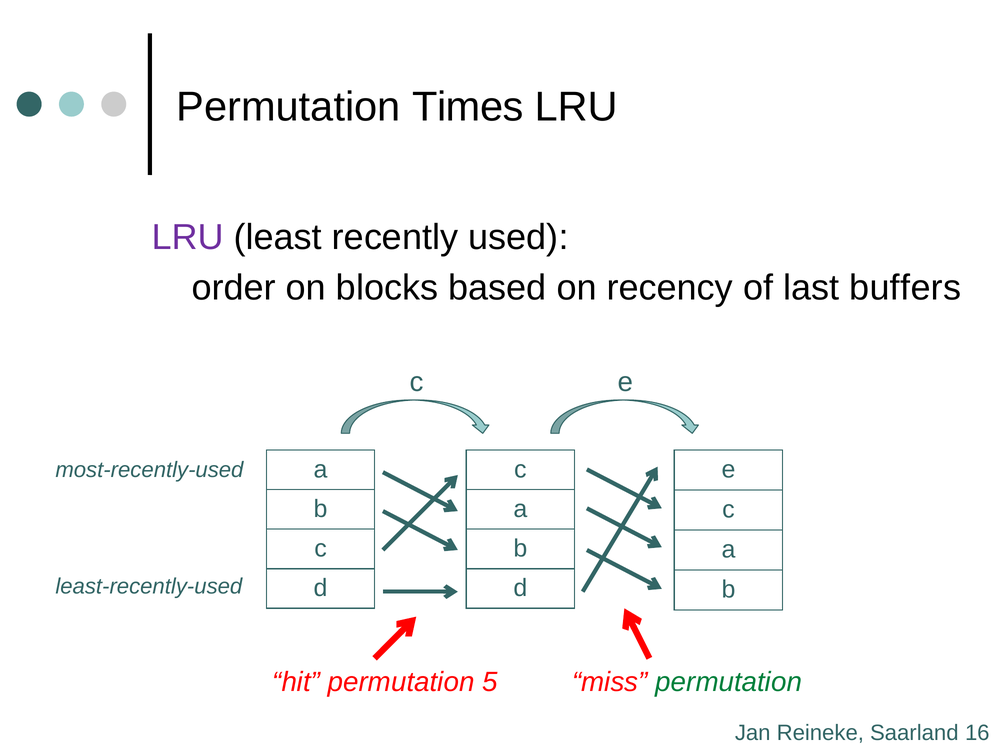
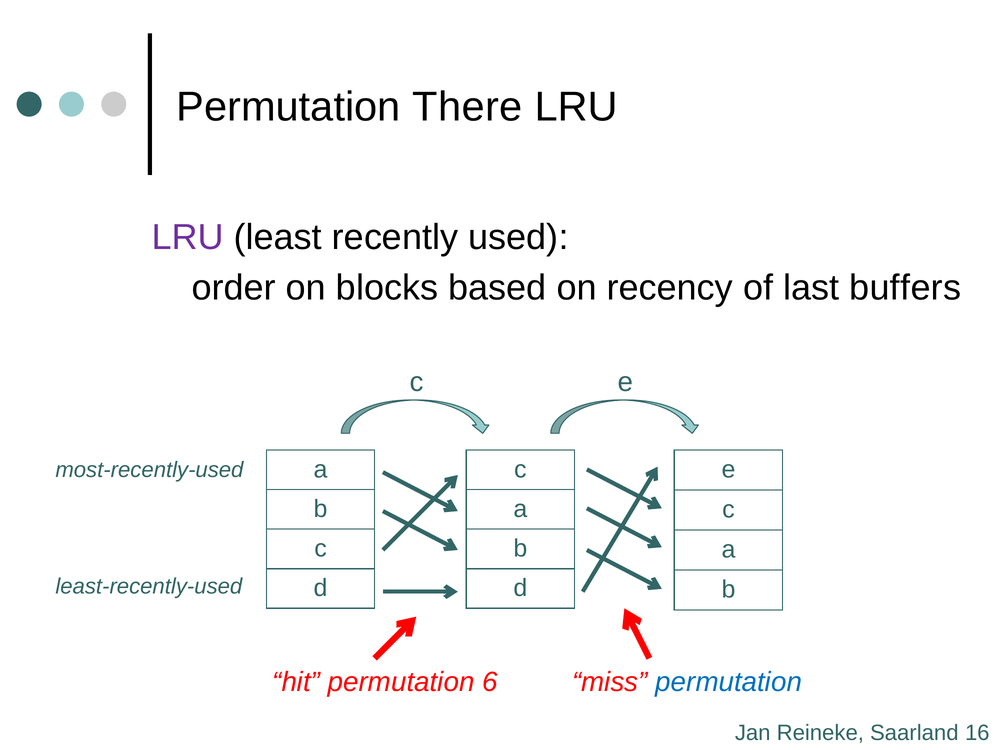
Times: Times -> There
5: 5 -> 6
permutation at (729, 681) colour: green -> blue
